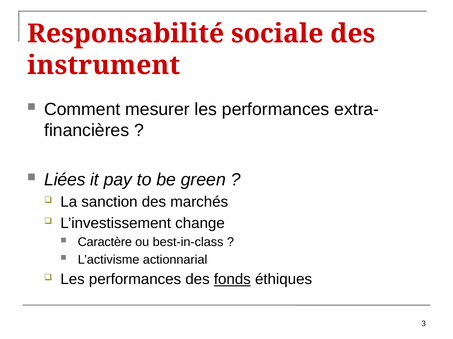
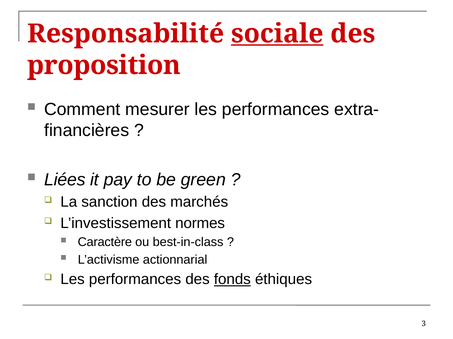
sociale underline: none -> present
instrument: instrument -> proposition
change: change -> normes
